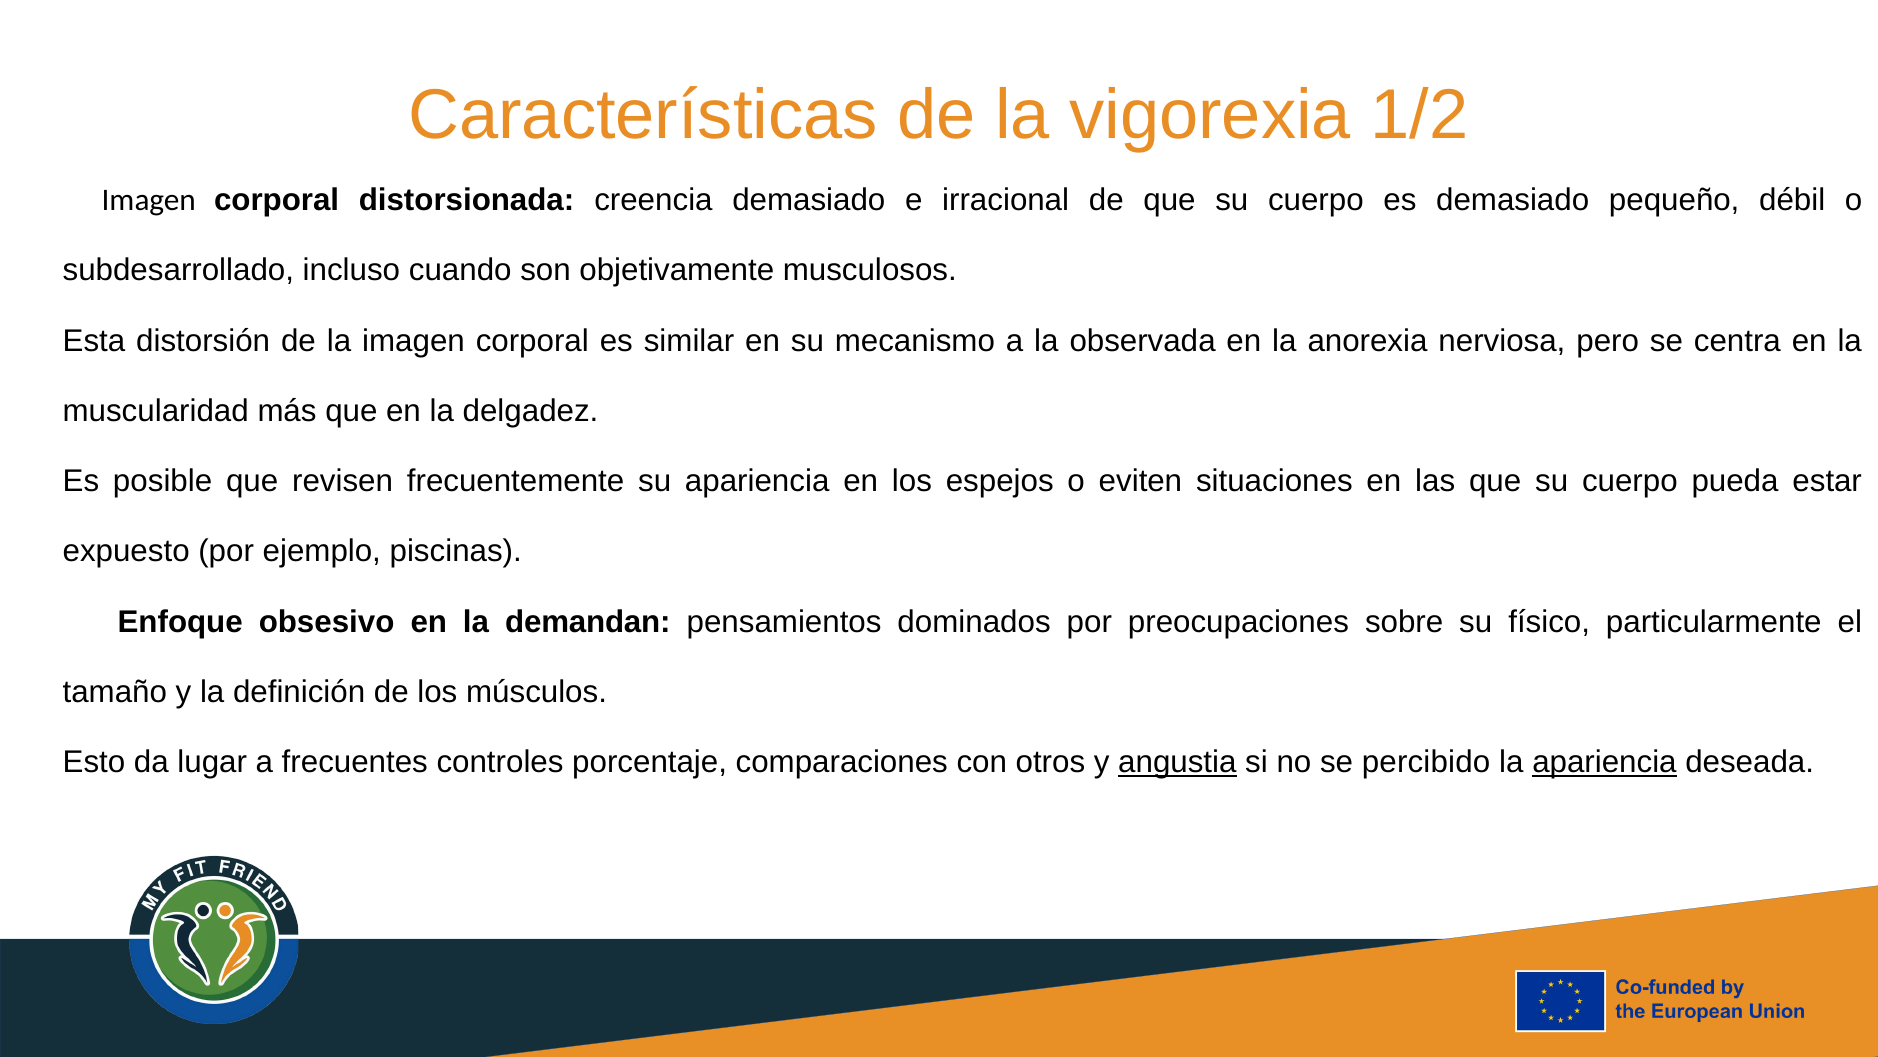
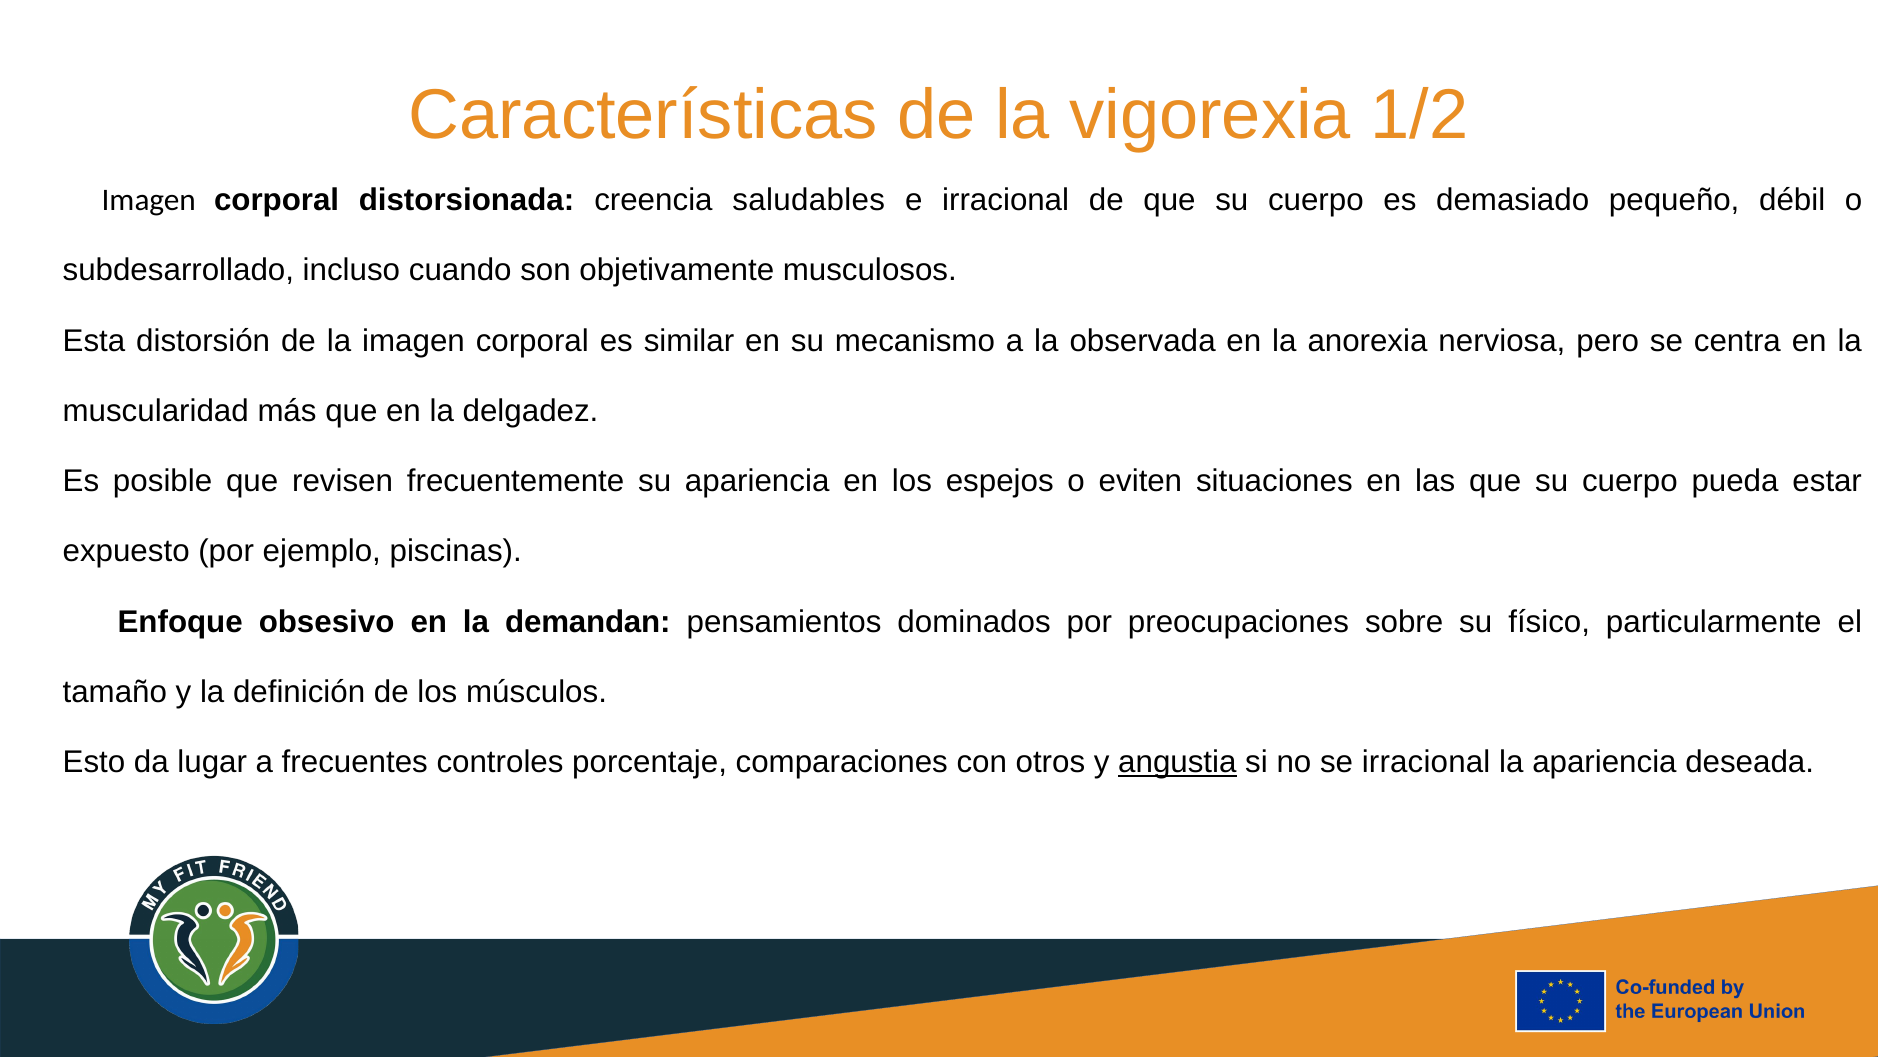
creencia demasiado: demasiado -> saludables
se percibido: percibido -> irracional
apariencia at (1604, 762) underline: present -> none
